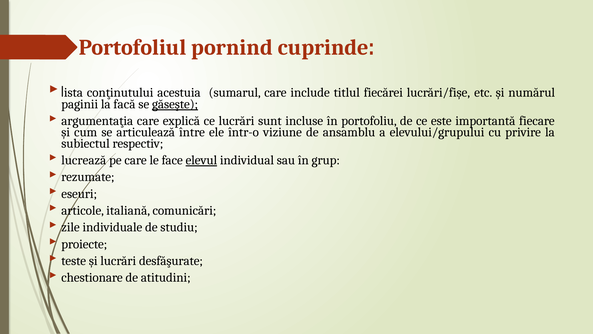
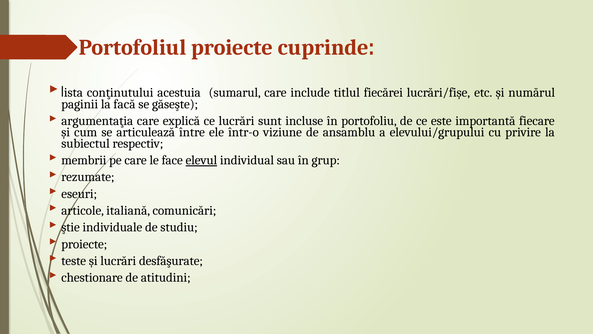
Portofoliul pornind: pornind -> proiecte
găseşte underline: present -> none
lucrează: lucrează -> membrii
zile: zile -> ştie
